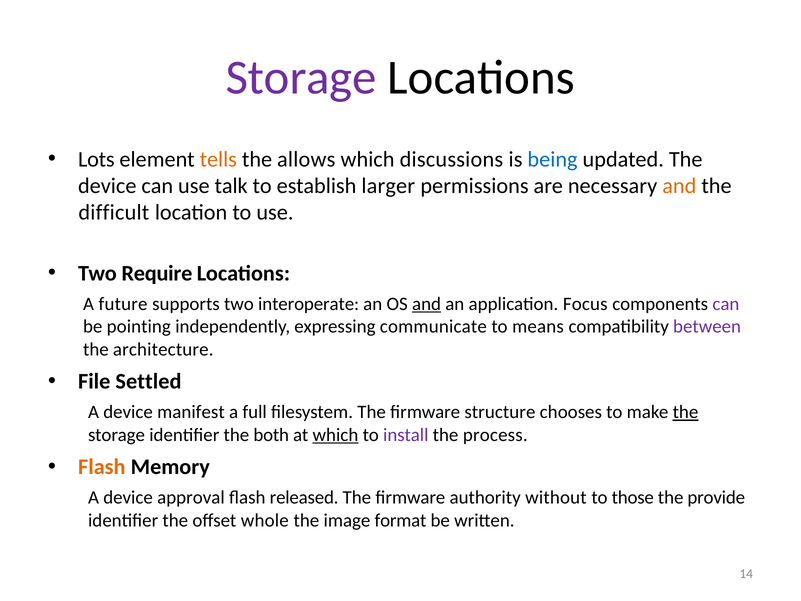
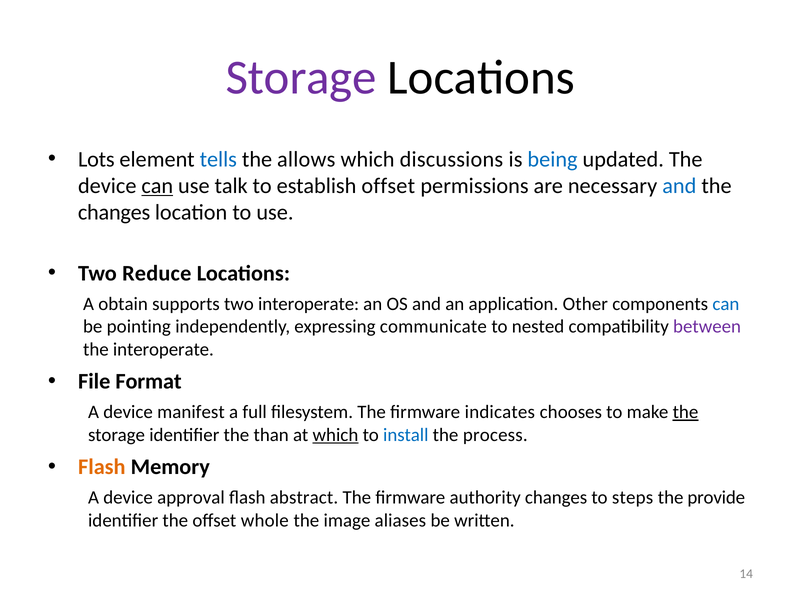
tells colour: orange -> blue
can at (157, 186) underline: none -> present
establish larger: larger -> offset
and at (679, 186) colour: orange -> blue
difficult at (114, 213): difficult -> changes
Require: Require -> Reduce
future: future -> obtain
and at (427, 304) underline: present -> none
Focus: Focus -> Other
can at (726, 304) colour: purple -> blue
means: means -> nested
the architecture: architecture -> interoperate
Settled: Settled -> Format
structure: structure -> indicates
both: both -> than
install colour: purple -> blue
released: released -> abstract
authority without: without -> changes
those: those -> steps
format: format -> aliases
